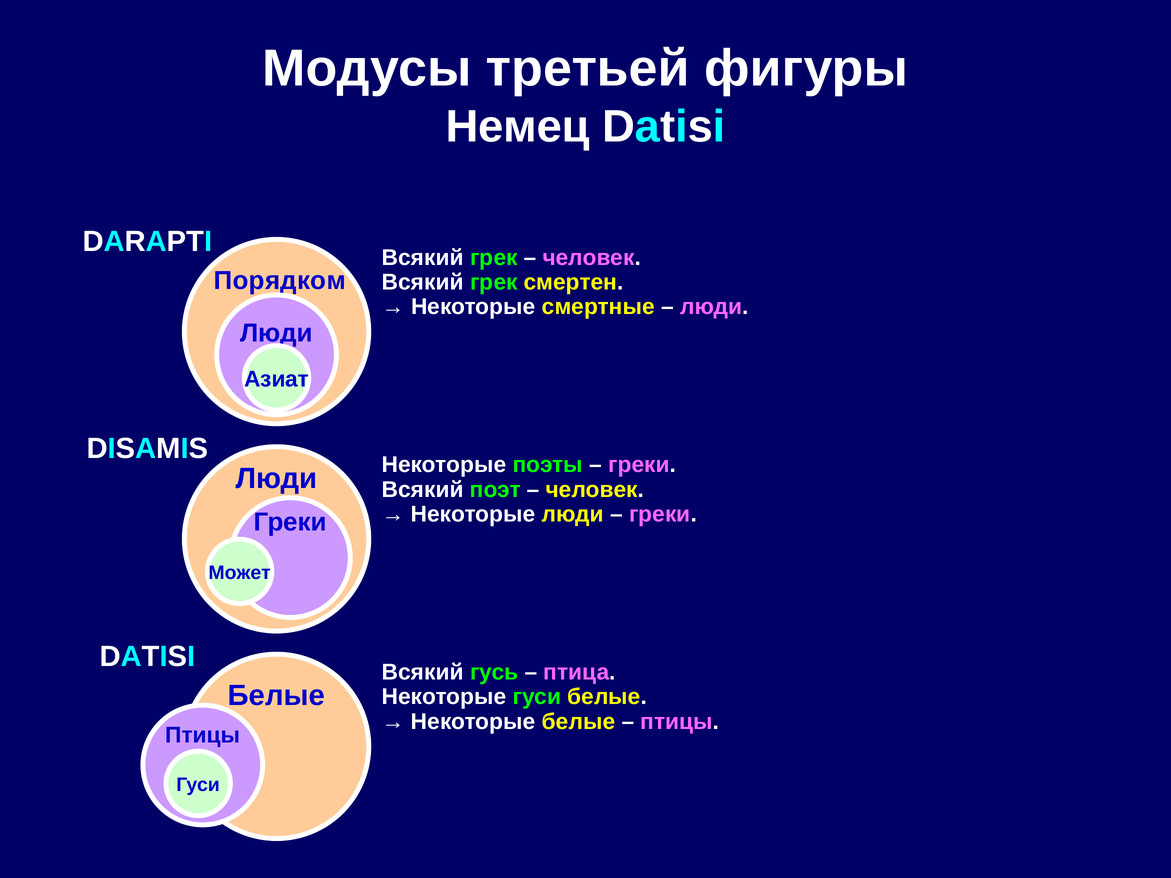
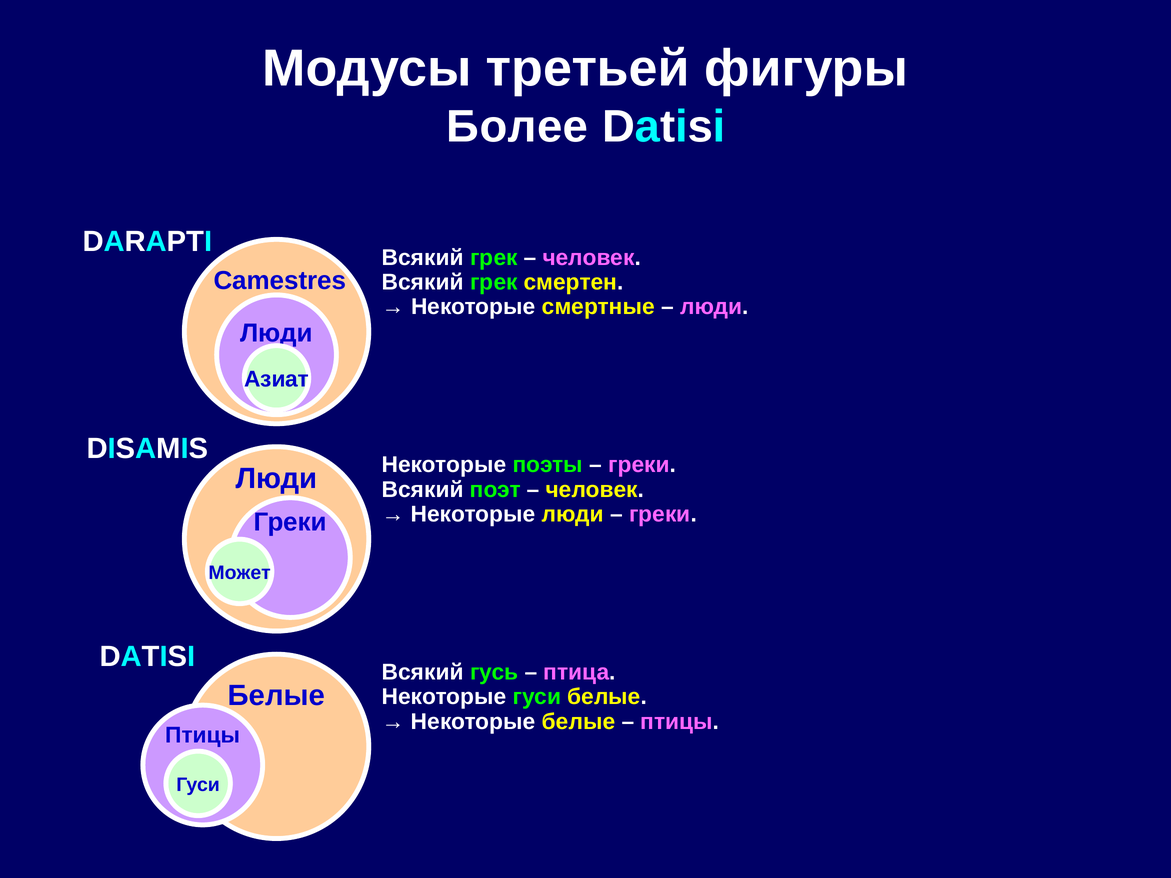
Немец: Немец -> Более
Порядком: Порядком -> Camestres
